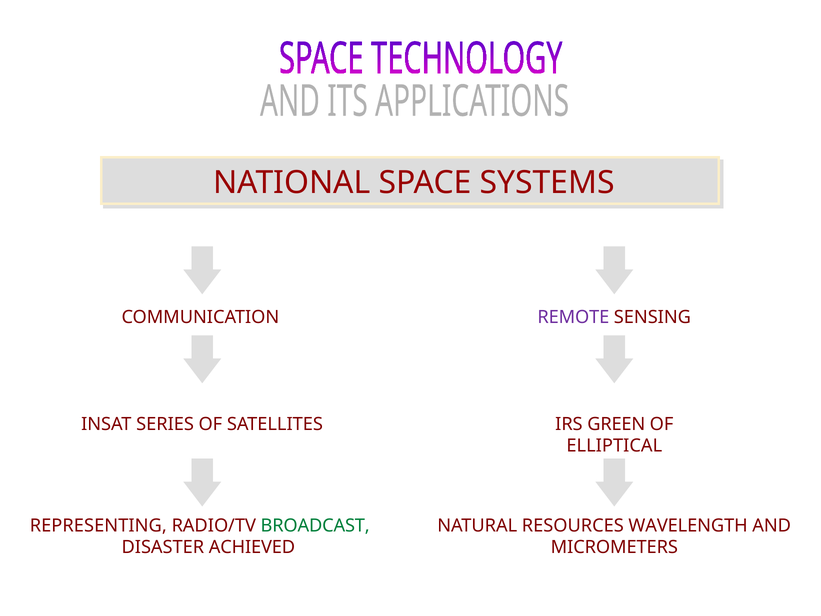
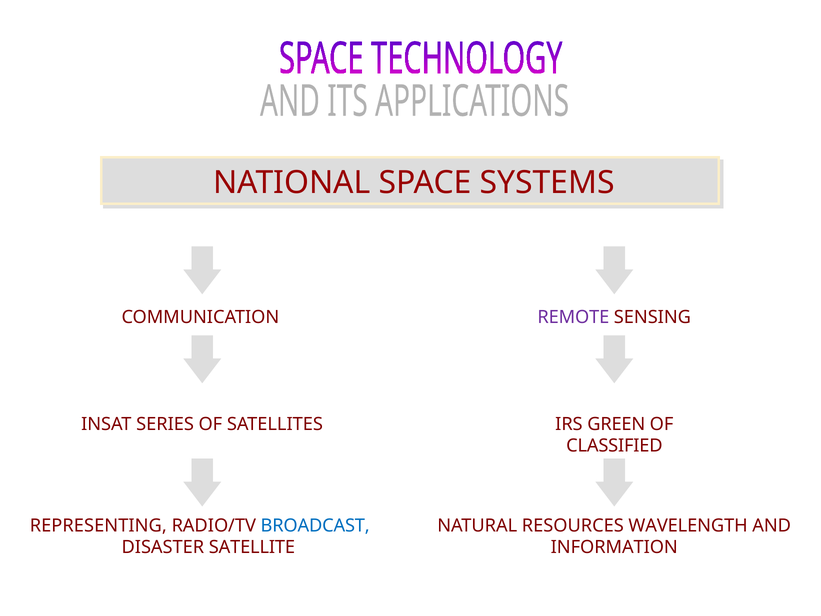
ELLIPTICAL: ELLIPTICAL -> CLASSIFIED
BROADCAST colour: green -> blue
ACHIEVED: ACHIEVED -> SATELLITE
MICROMETERS: MICROMETERS -> INFORMATION
